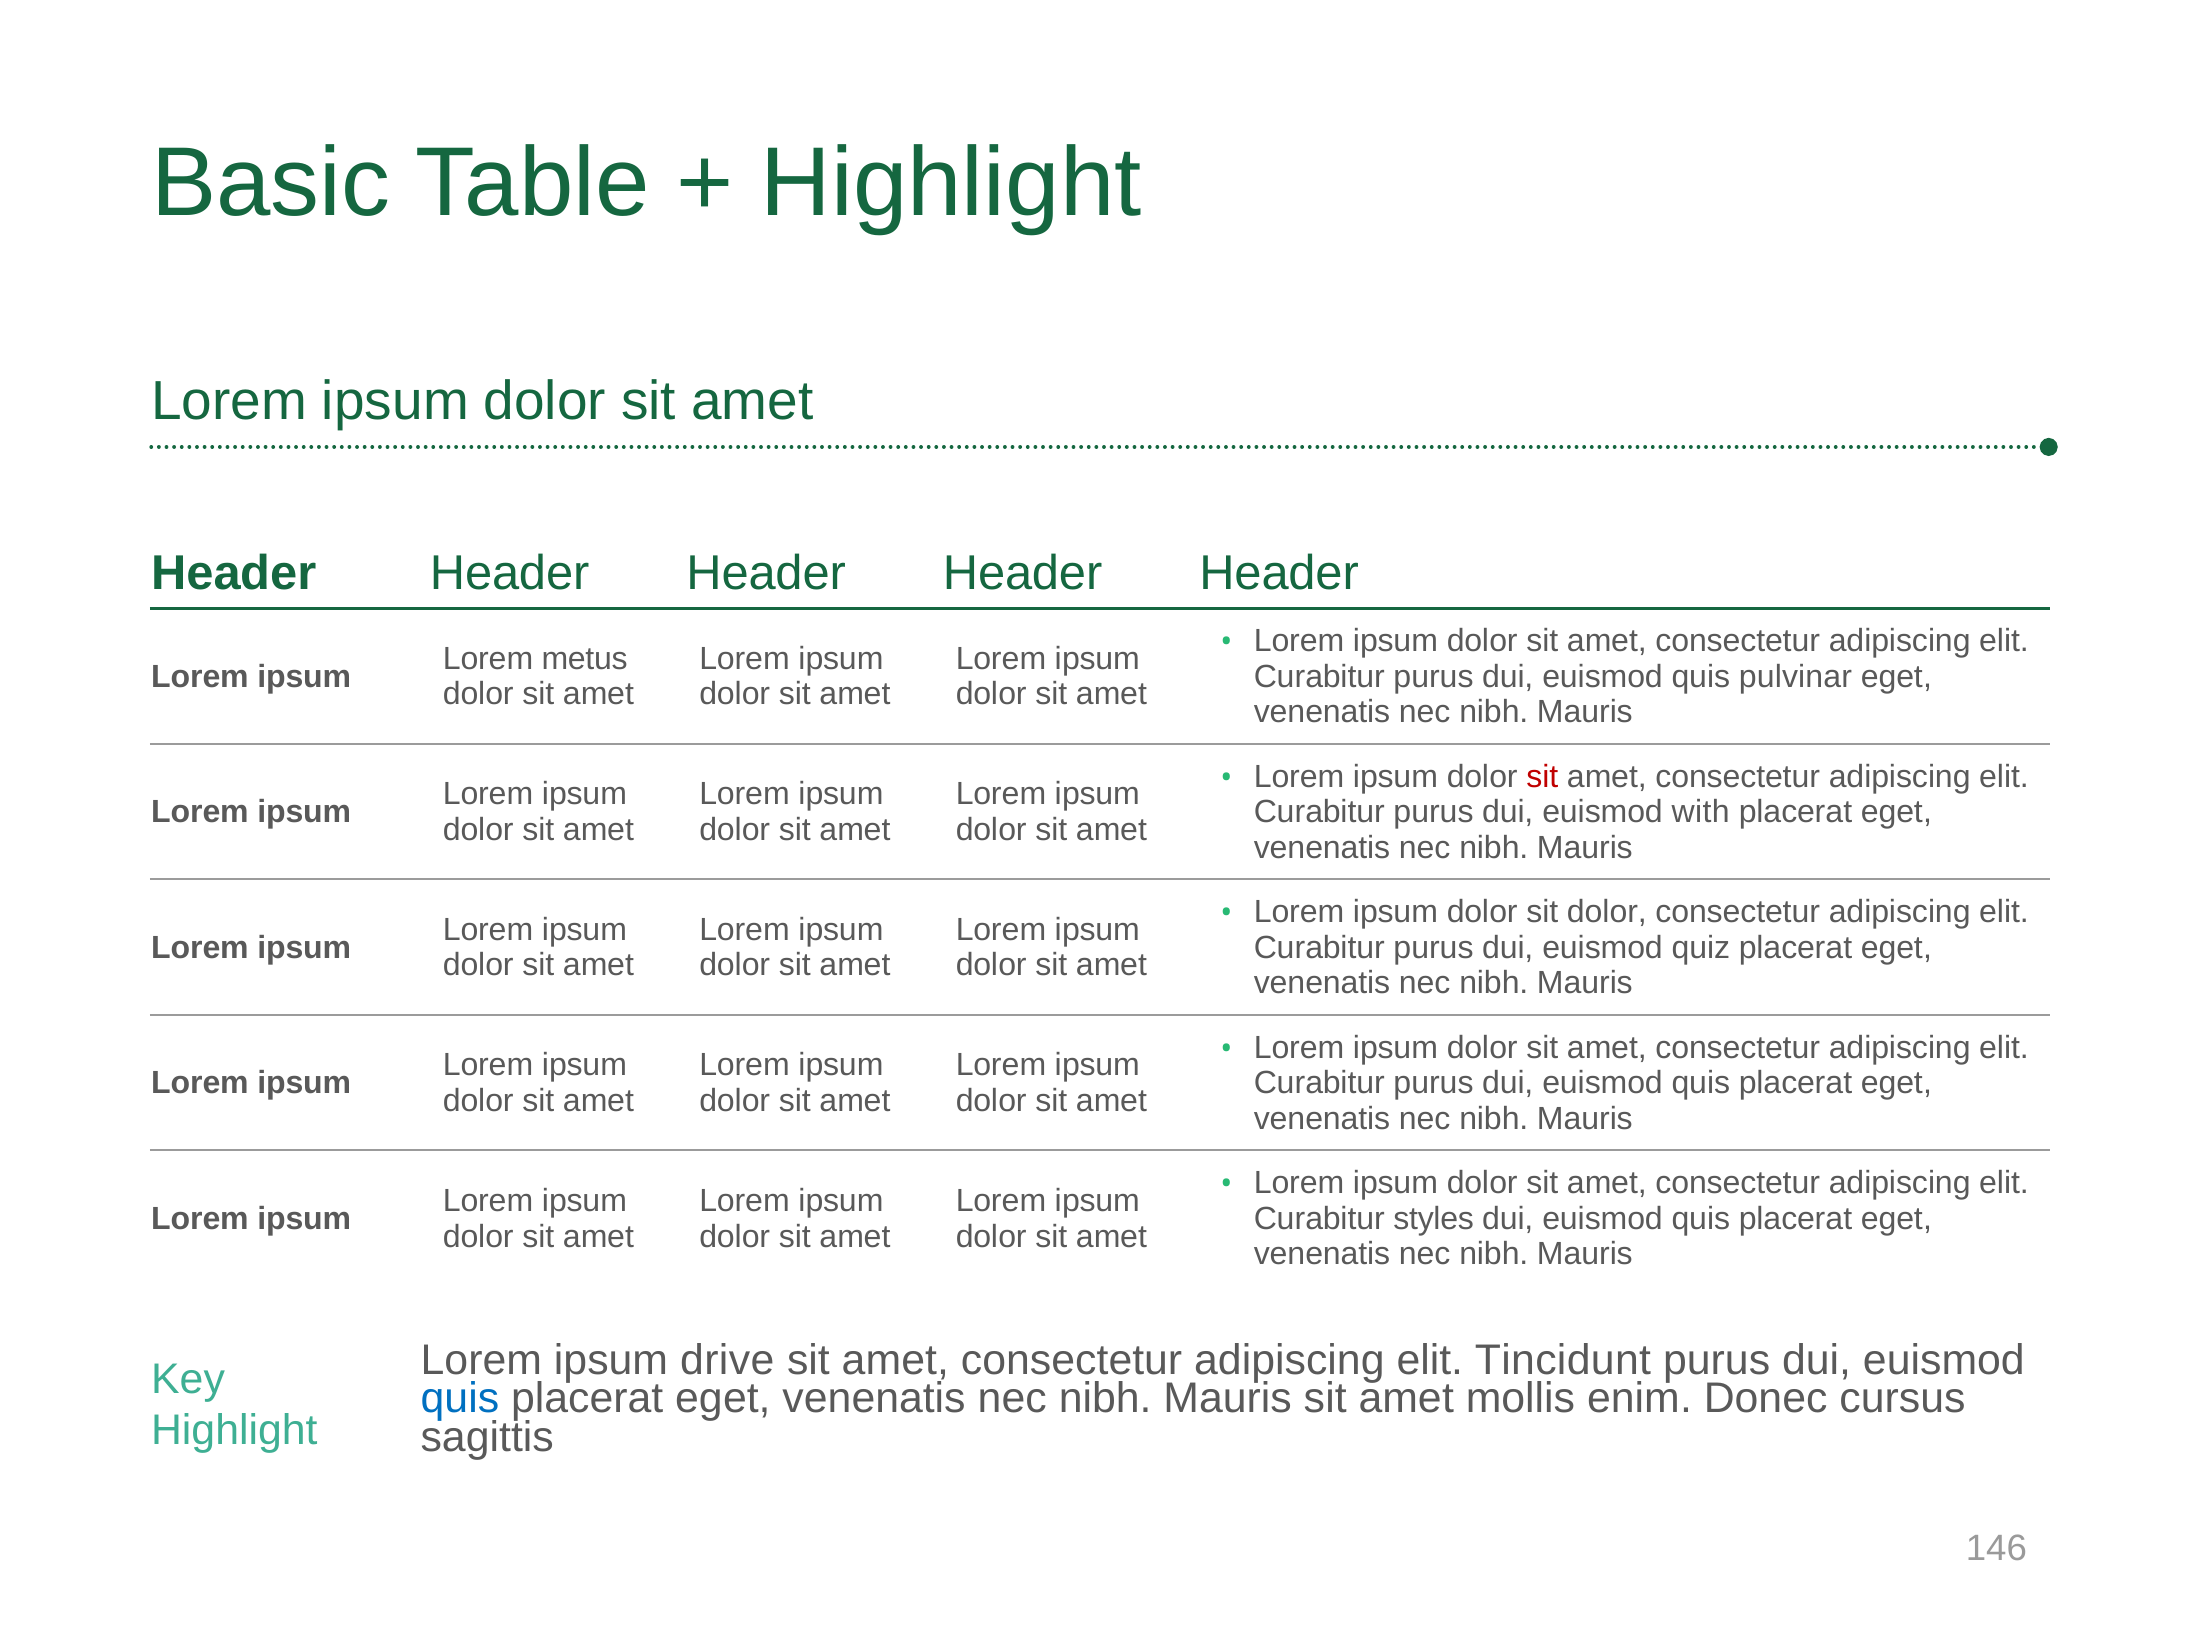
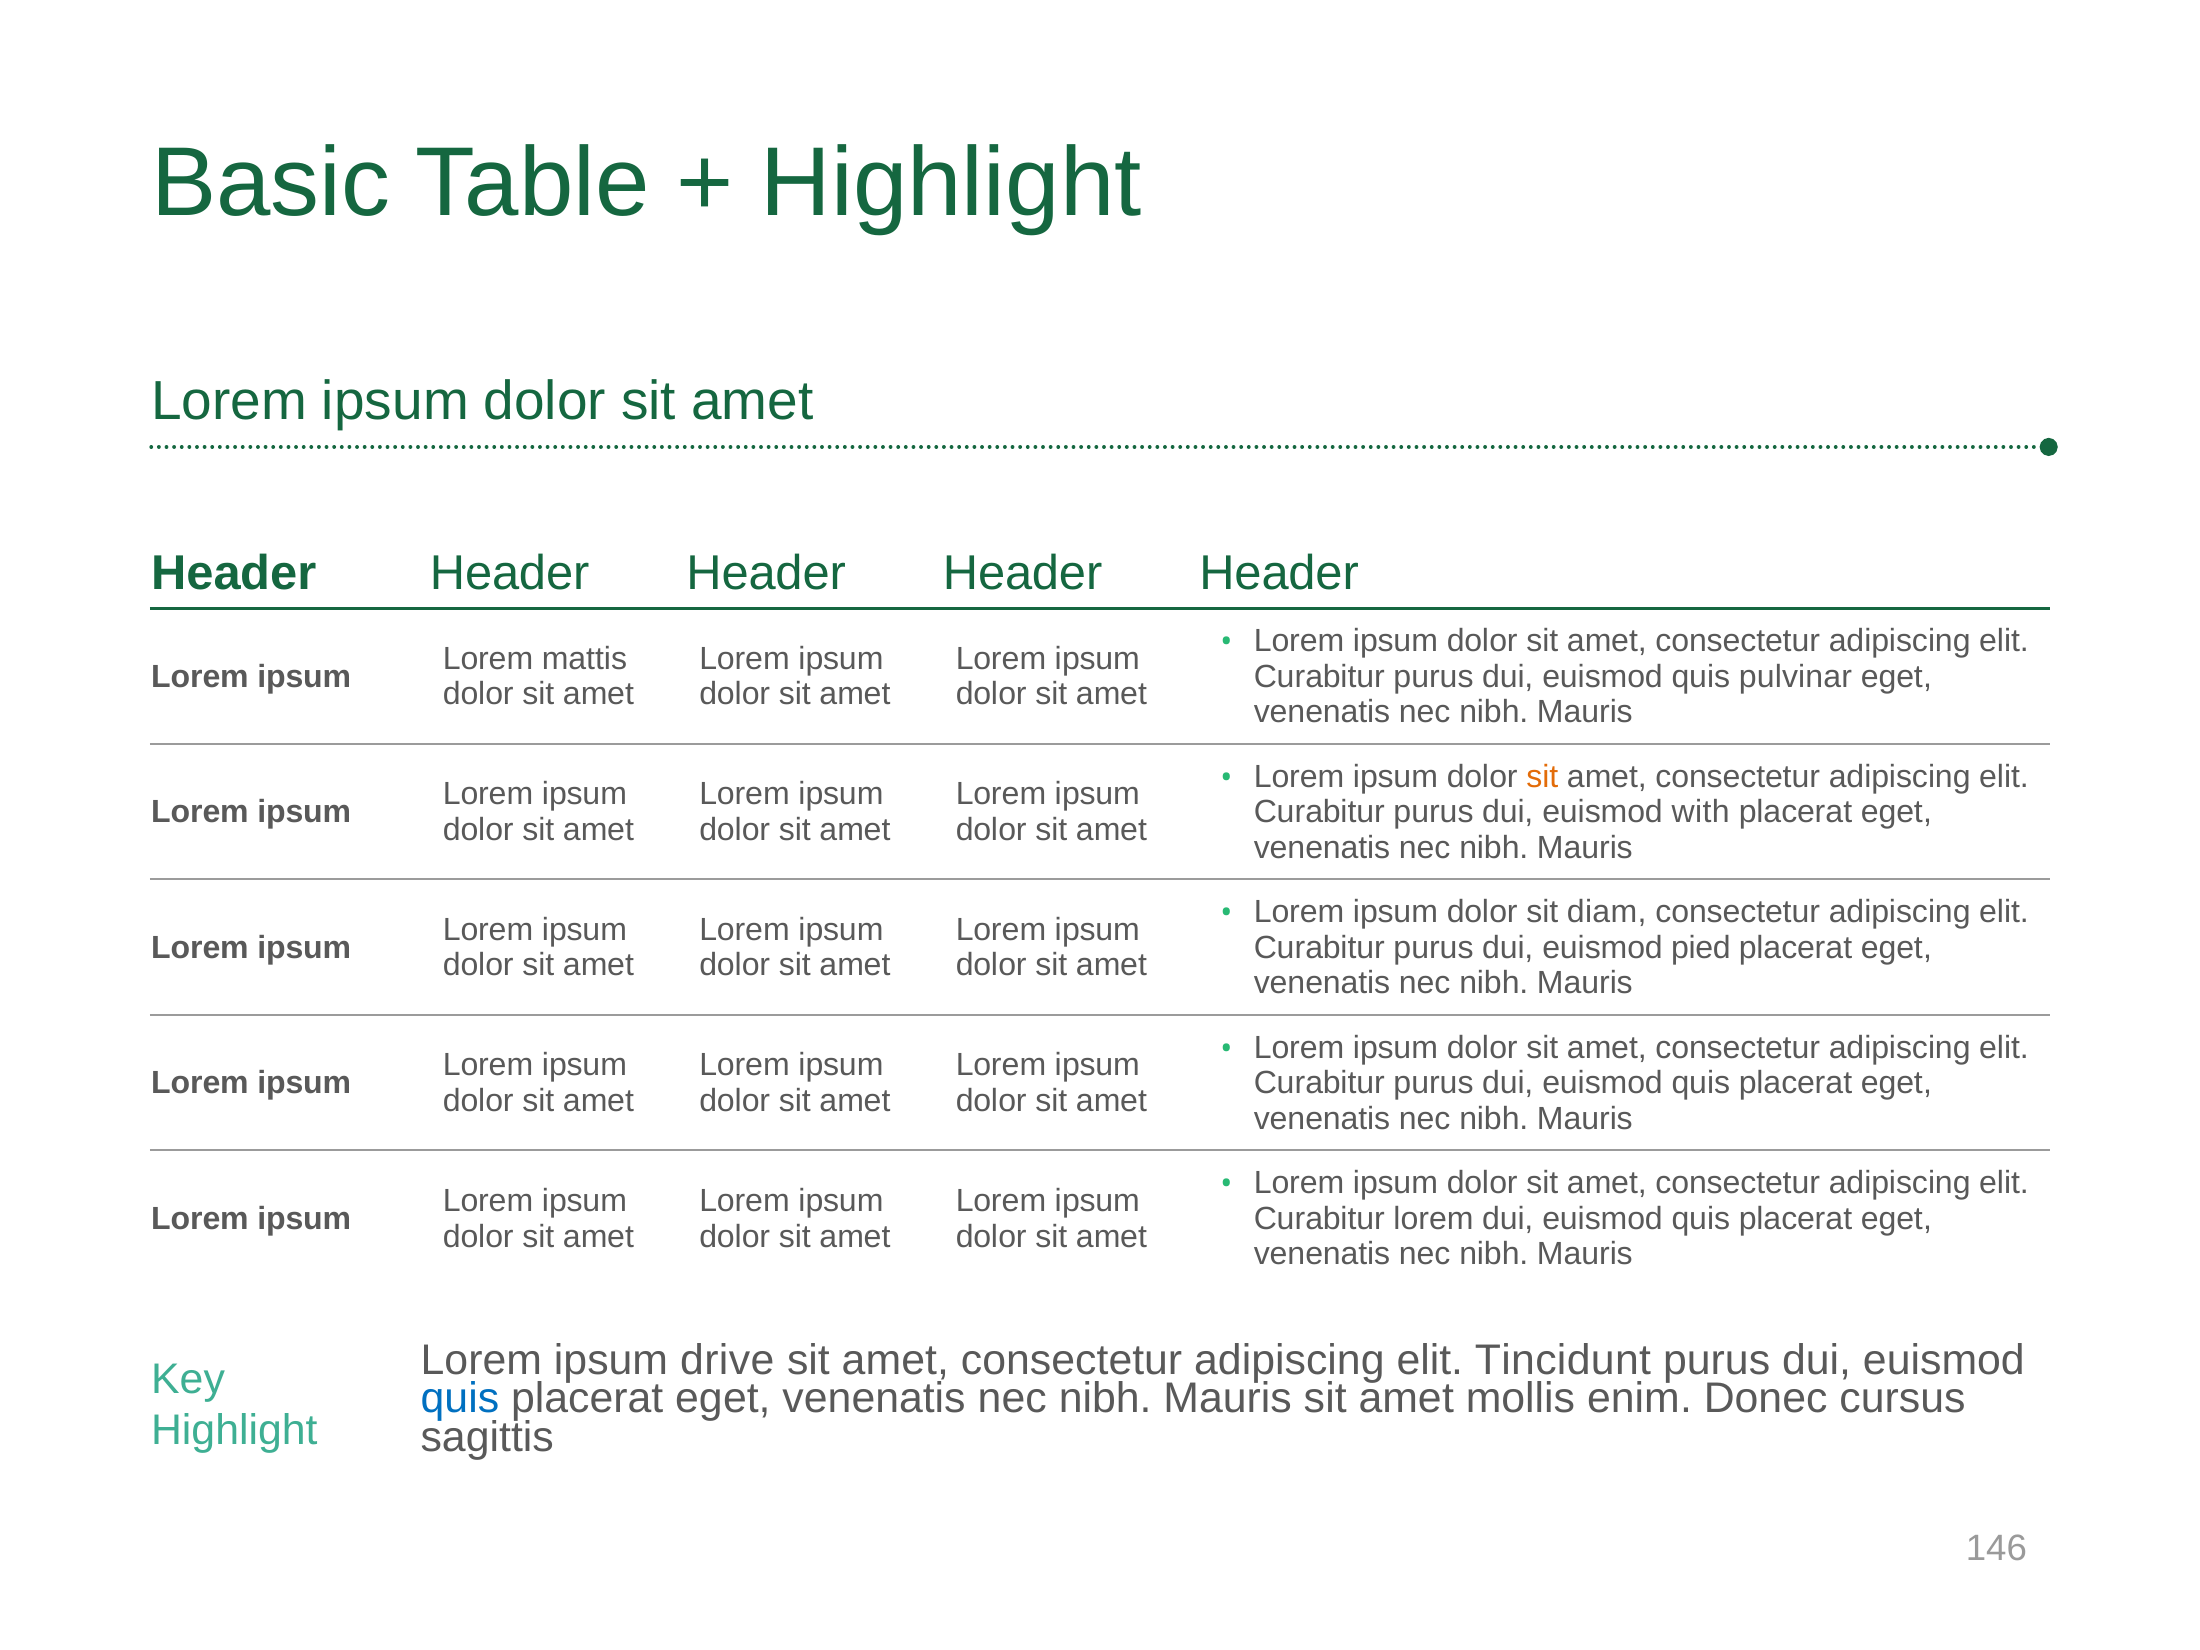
metus: metus -> mattis
sit at (1542, 776) colour: red -> orange
sit dolor: dolor -> diam
quiz: quiz -> pied
Curabitur styles: styles -> lorem
